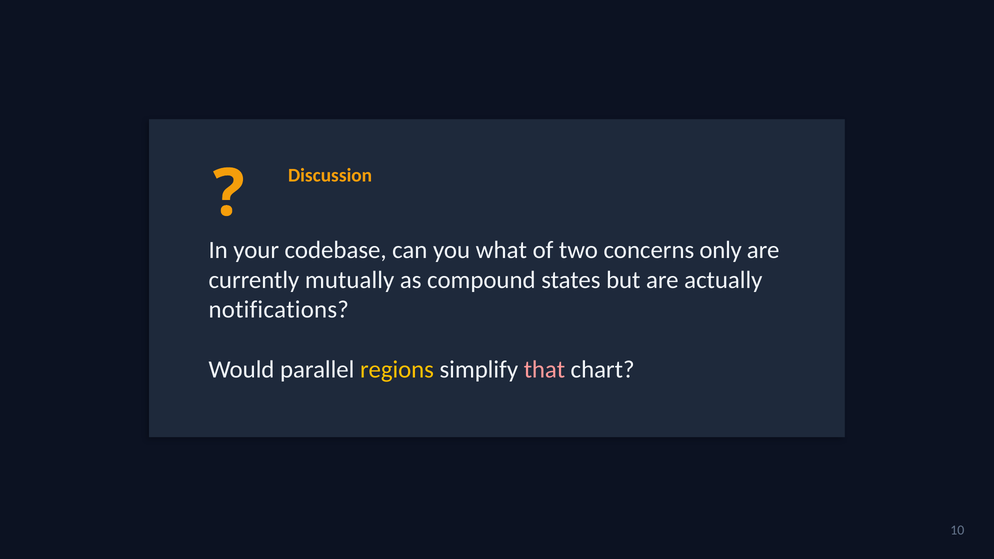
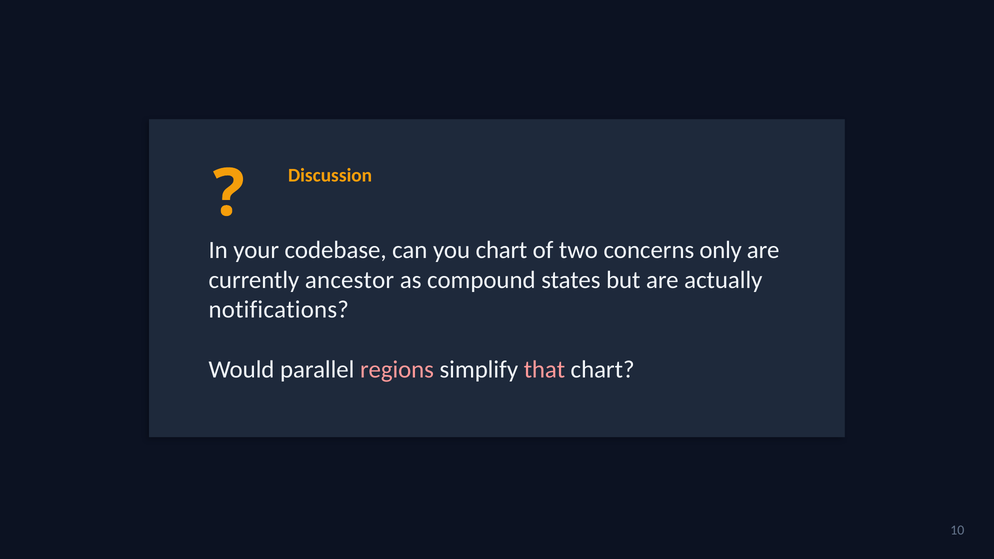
you what: what -> chart
mutually: mutually -> ancestor
regions colour: yellow -> pink
